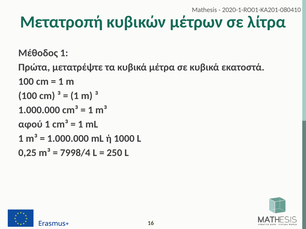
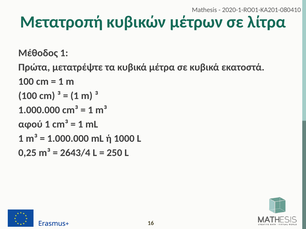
7998/4: 7998/4 -> 2643/4
